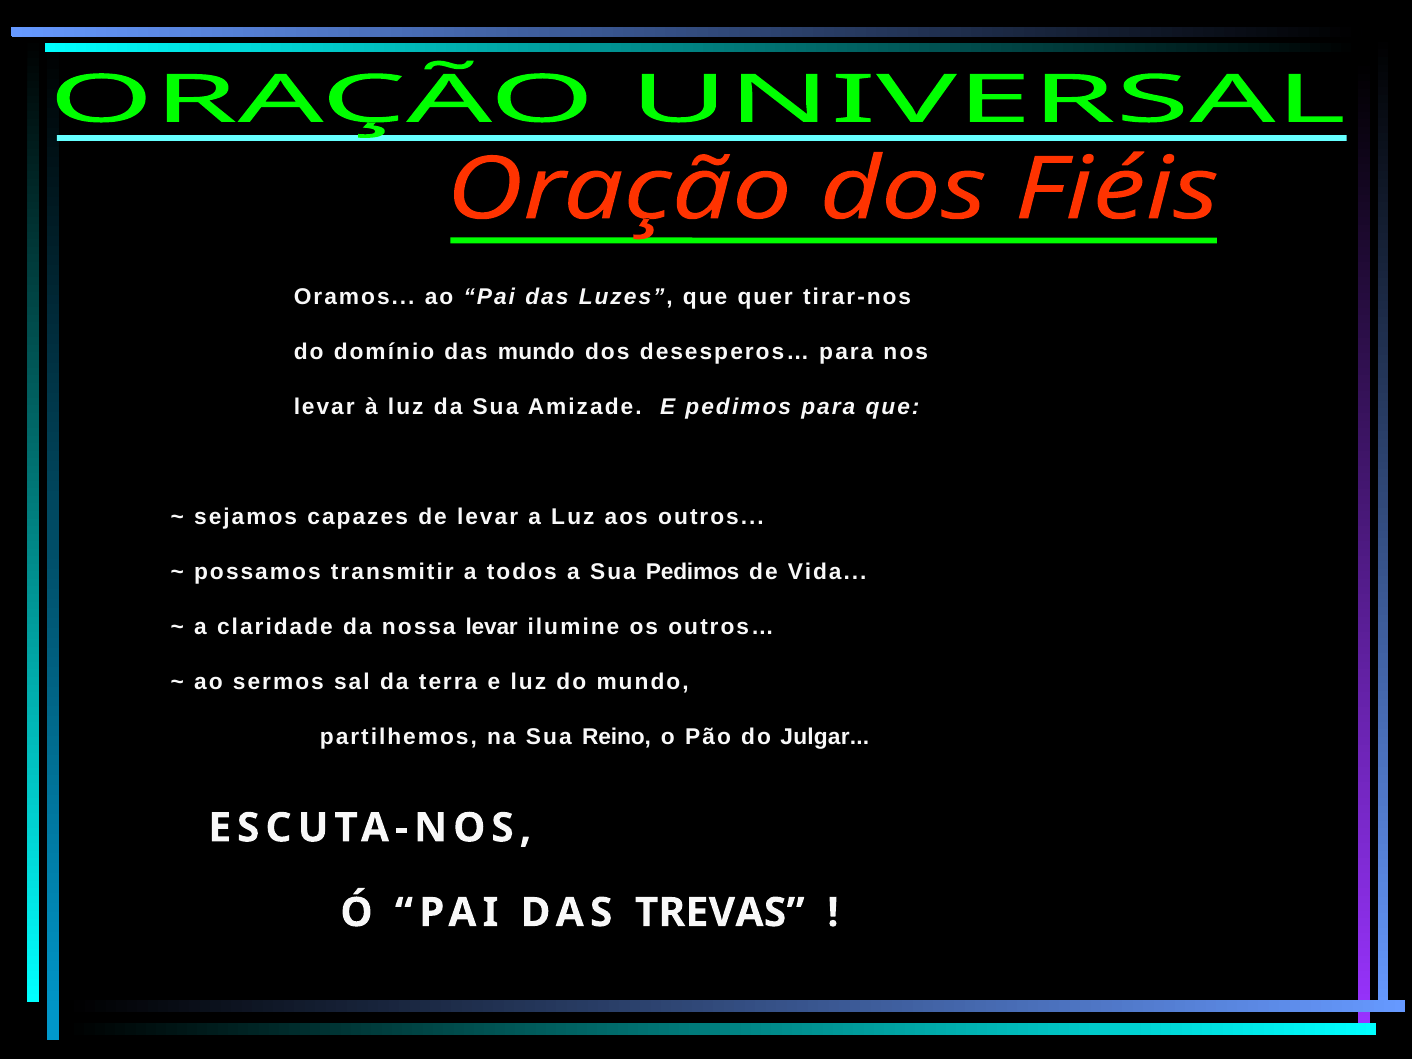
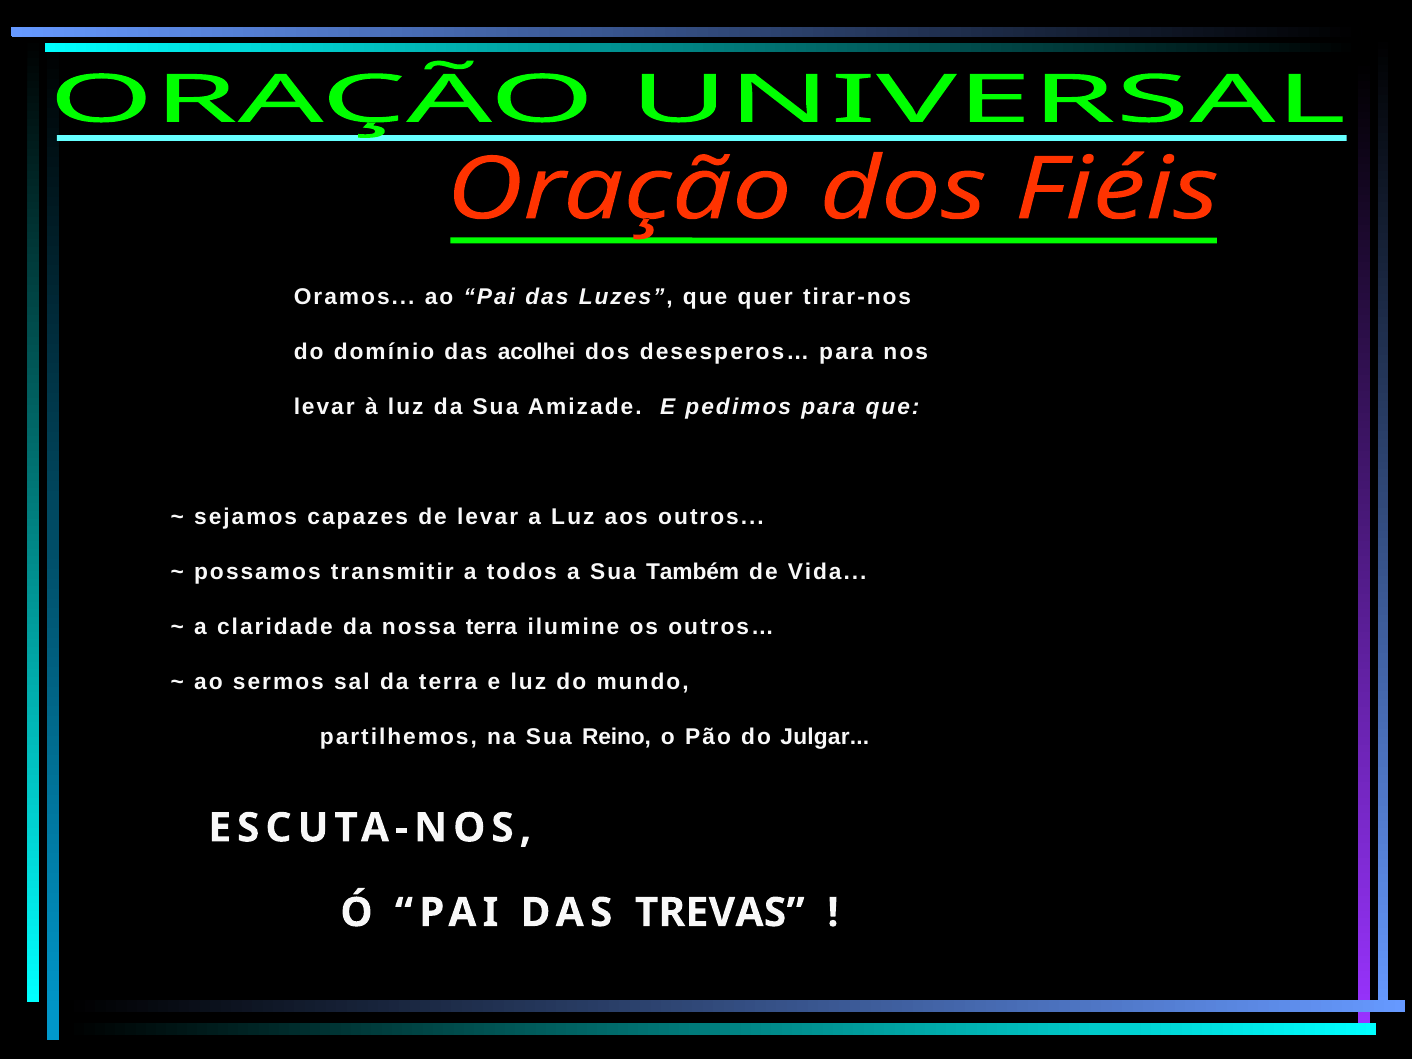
das mundo: mundo -> acolhei
Sua Pedimos: Pedimos -> Também
nossa levar: levar -> terra
